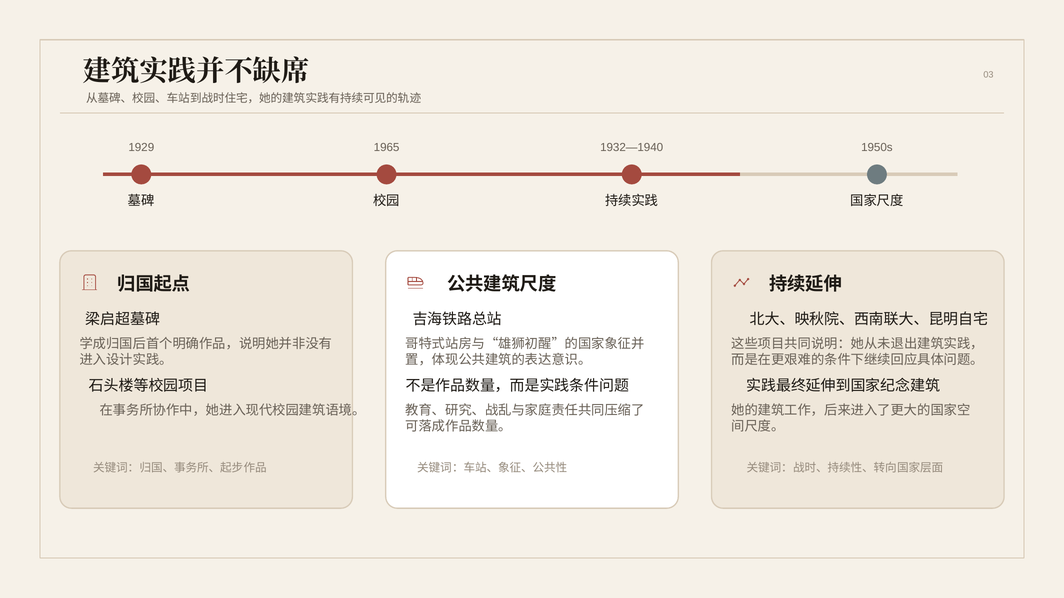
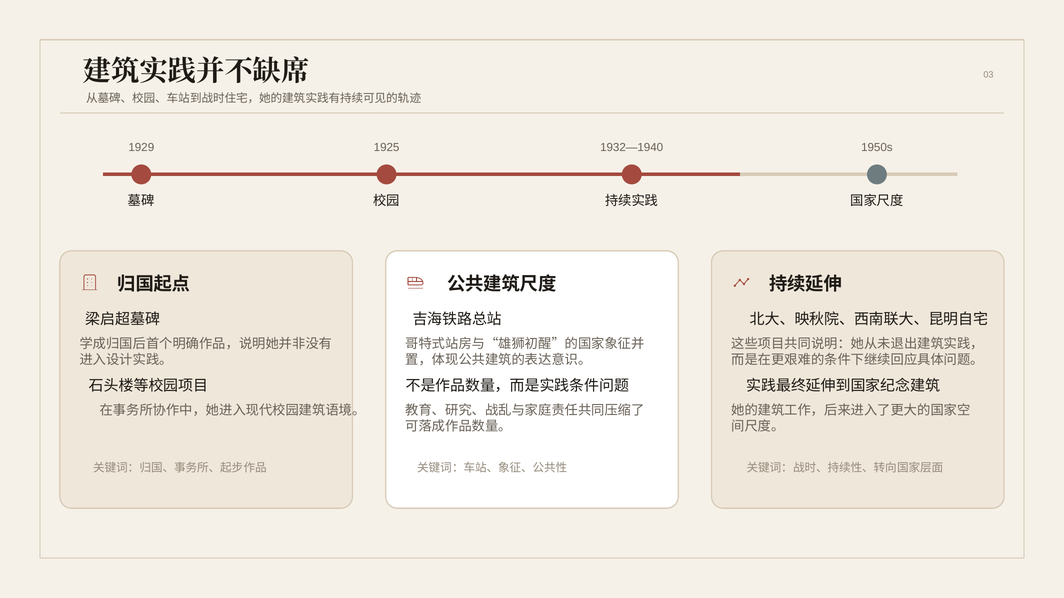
1965: 1965 -> 1925
